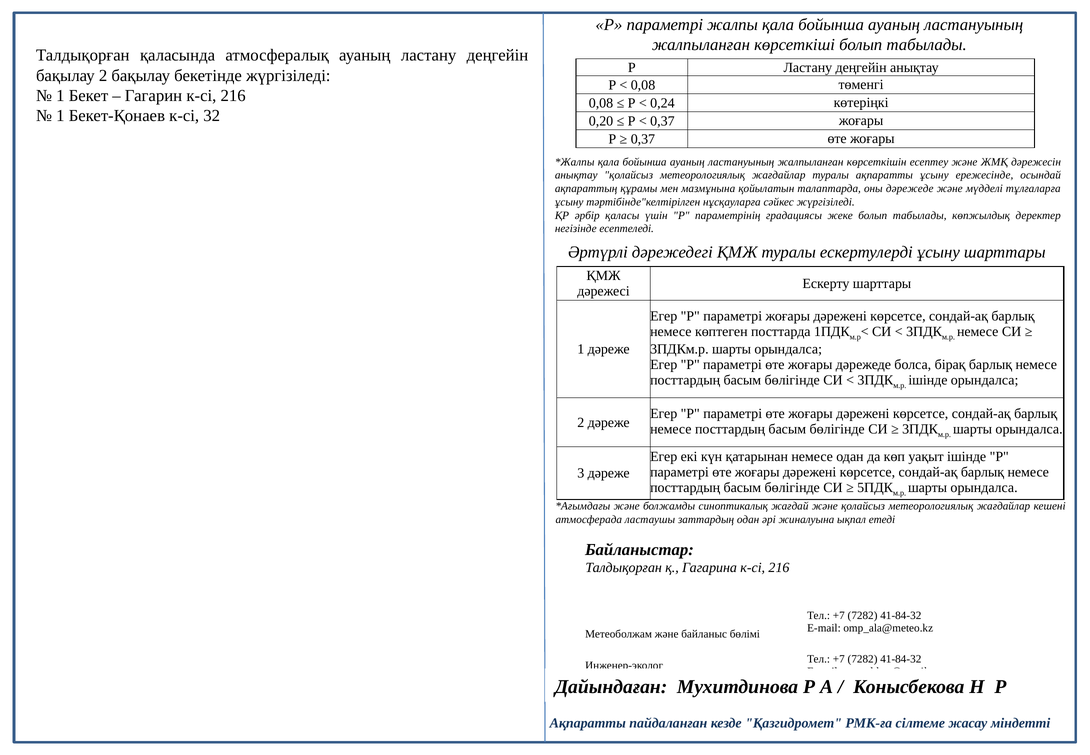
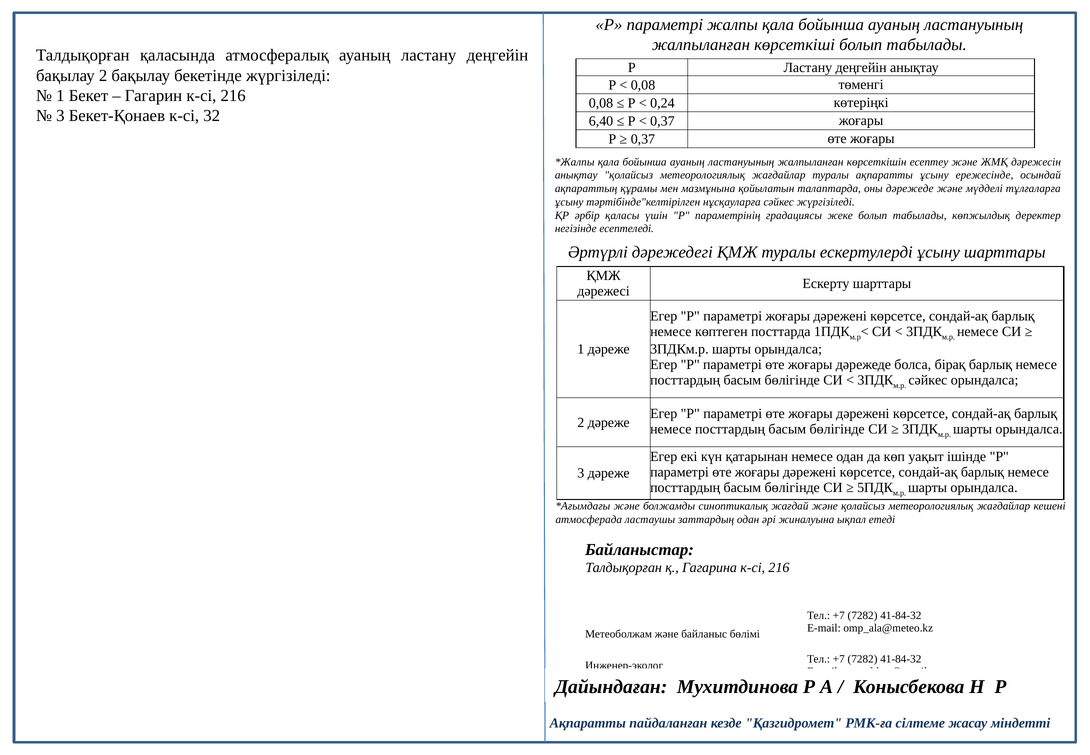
1 at (60, 116): 1 -> 3
0,20: 0,20 -> 6,40
ішінде at (928, 380): ішінде -> сәйкес
